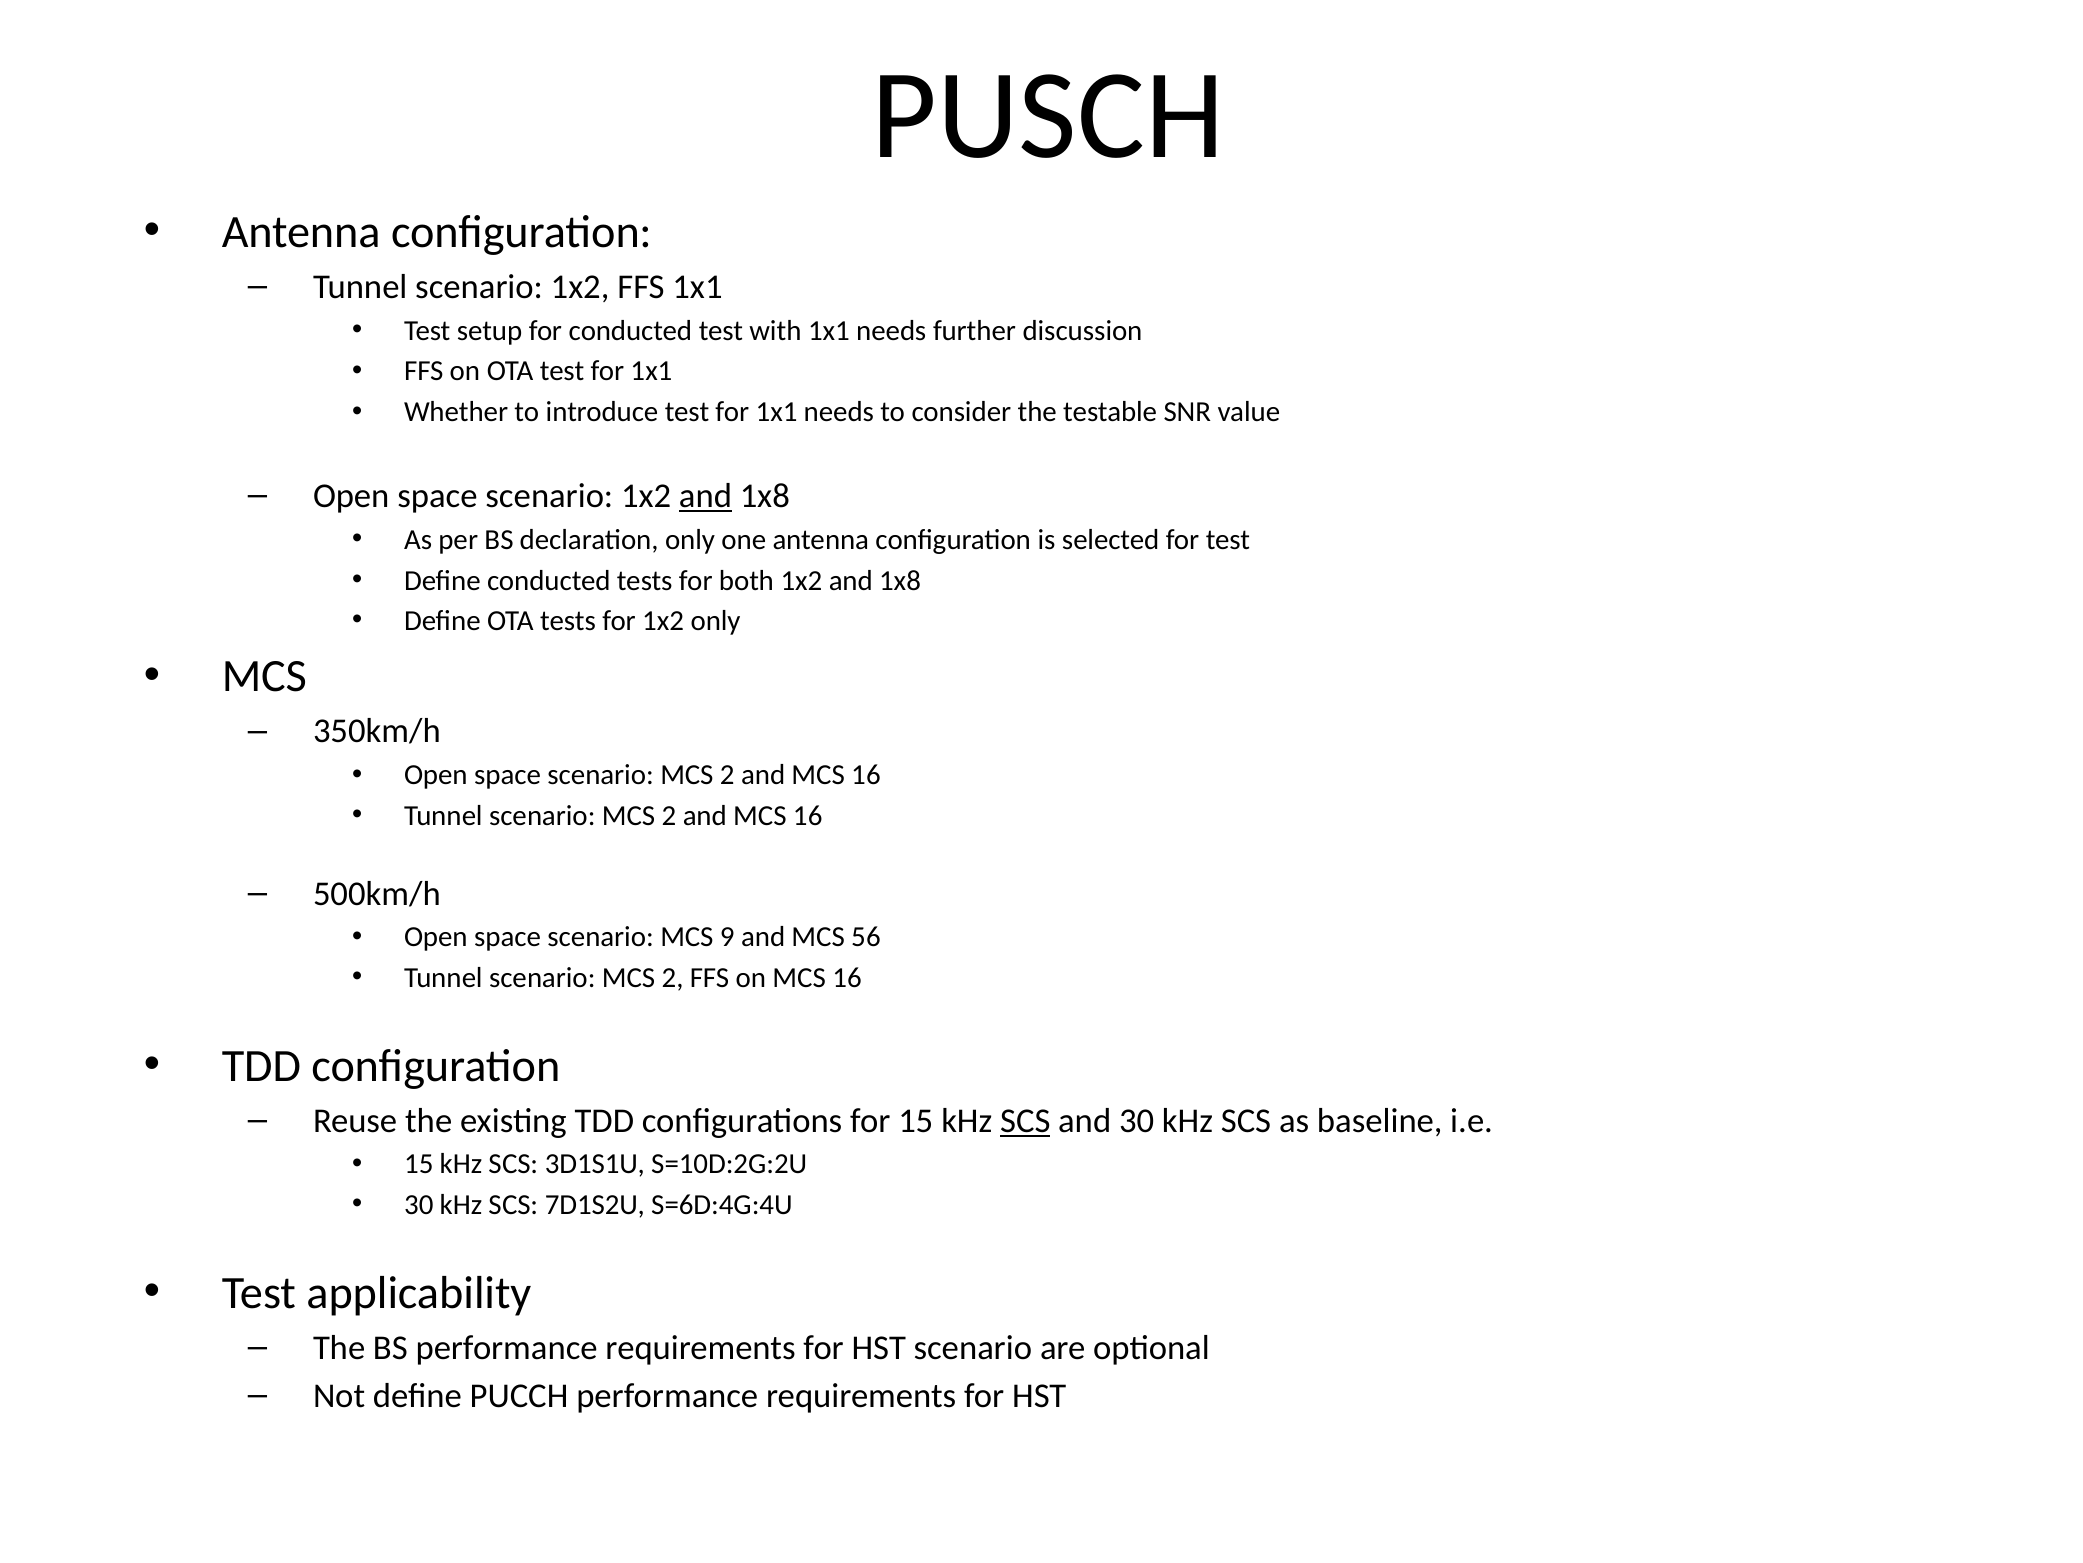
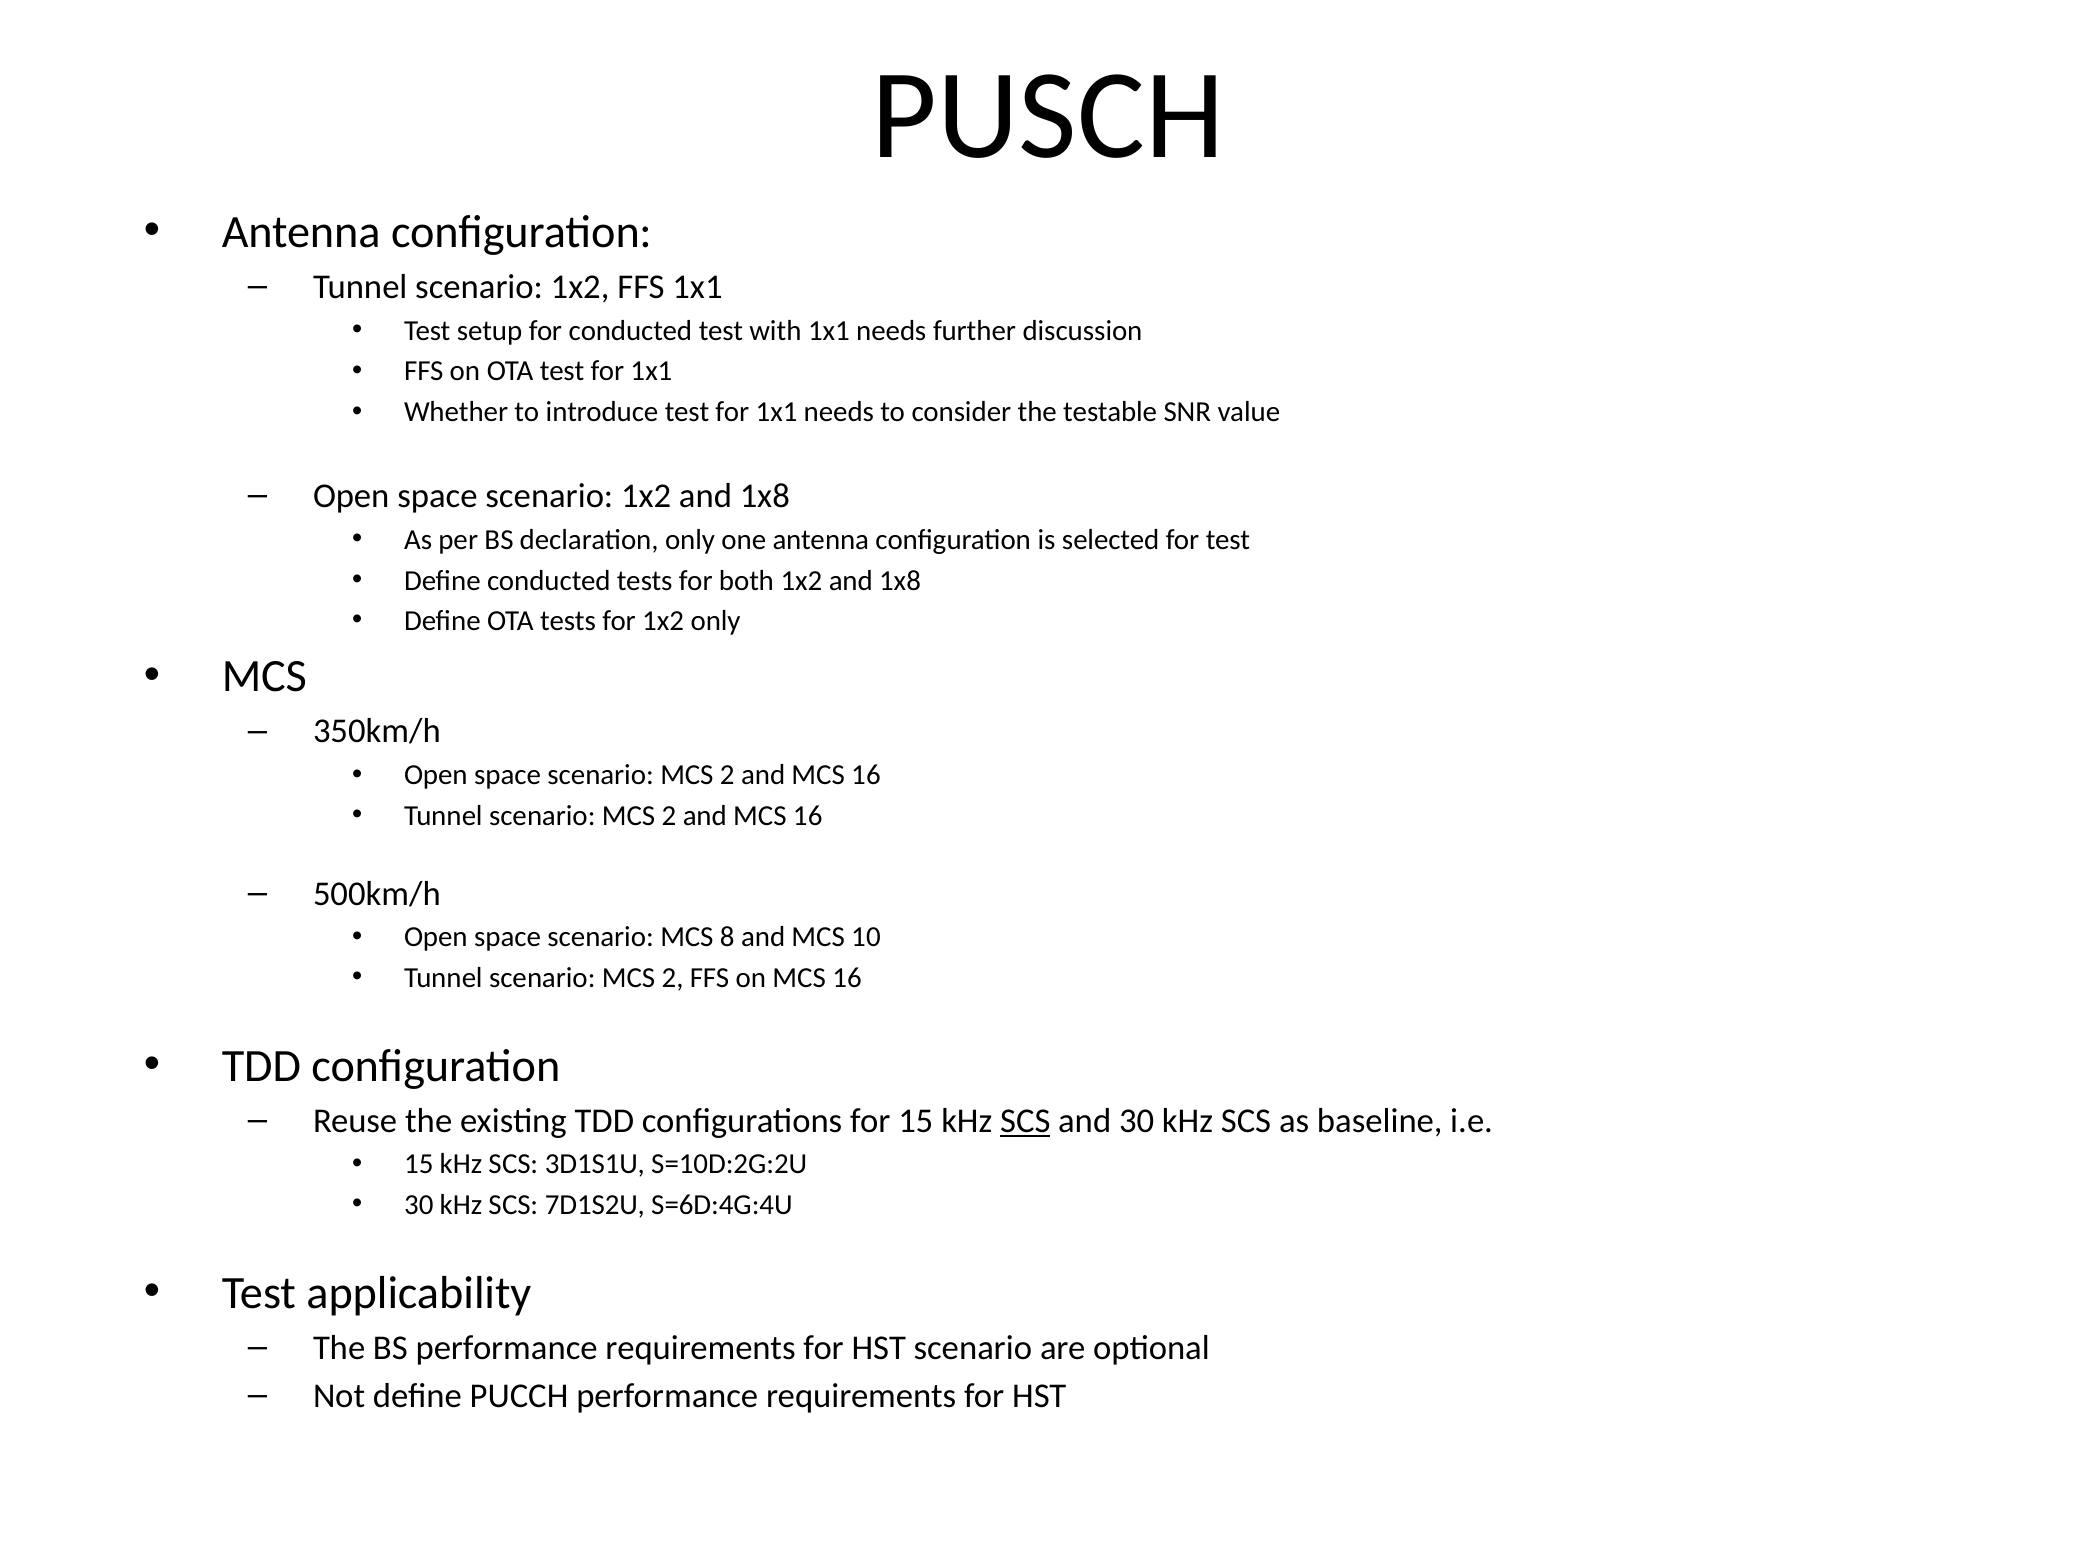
and at (705, 496) underline: present -> none
9: 9 -> 8
56: 56 -> 10
